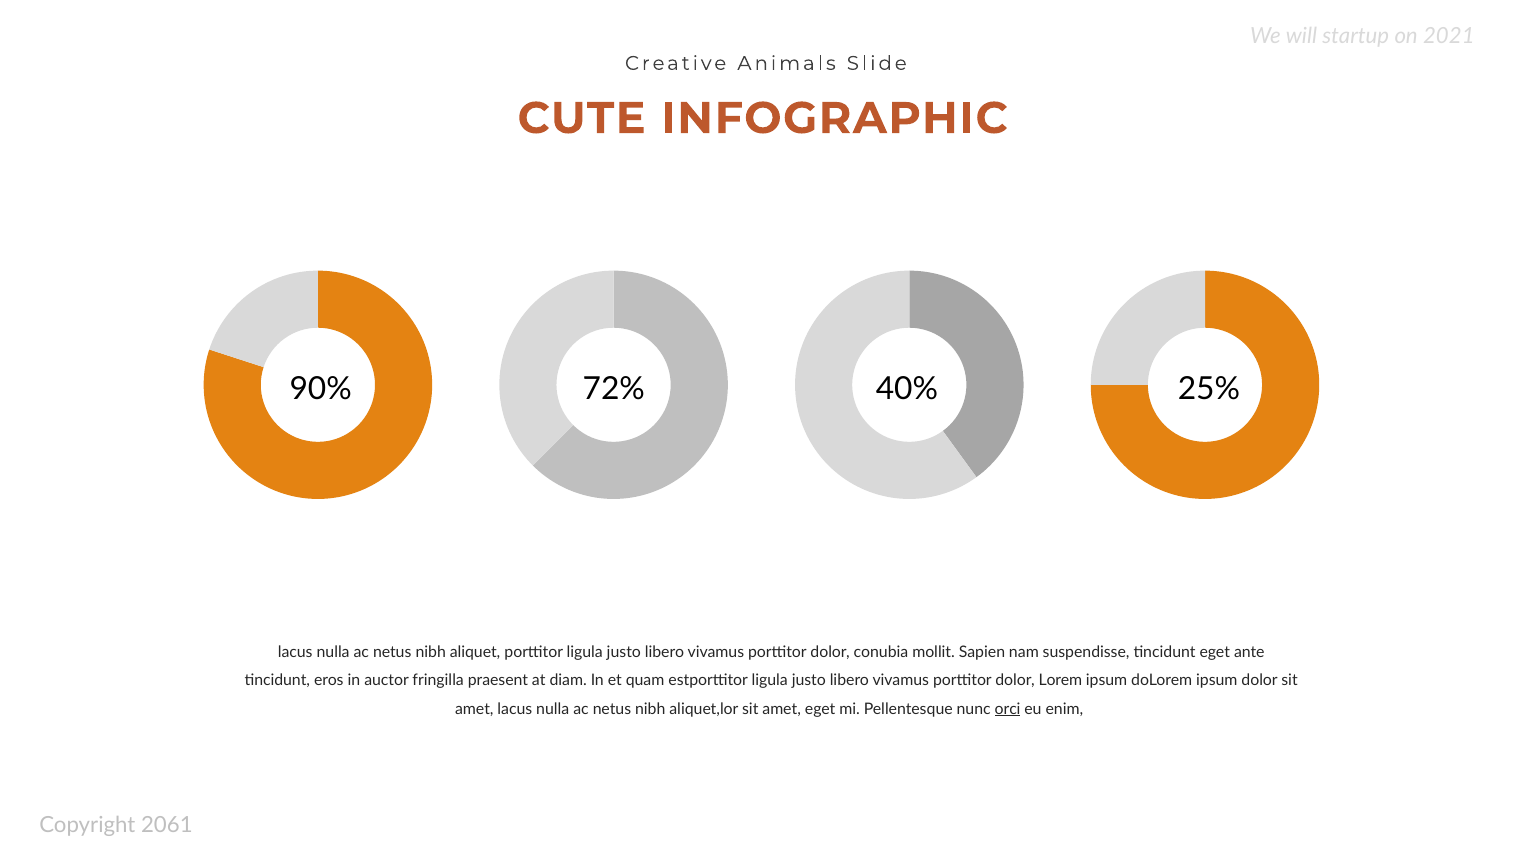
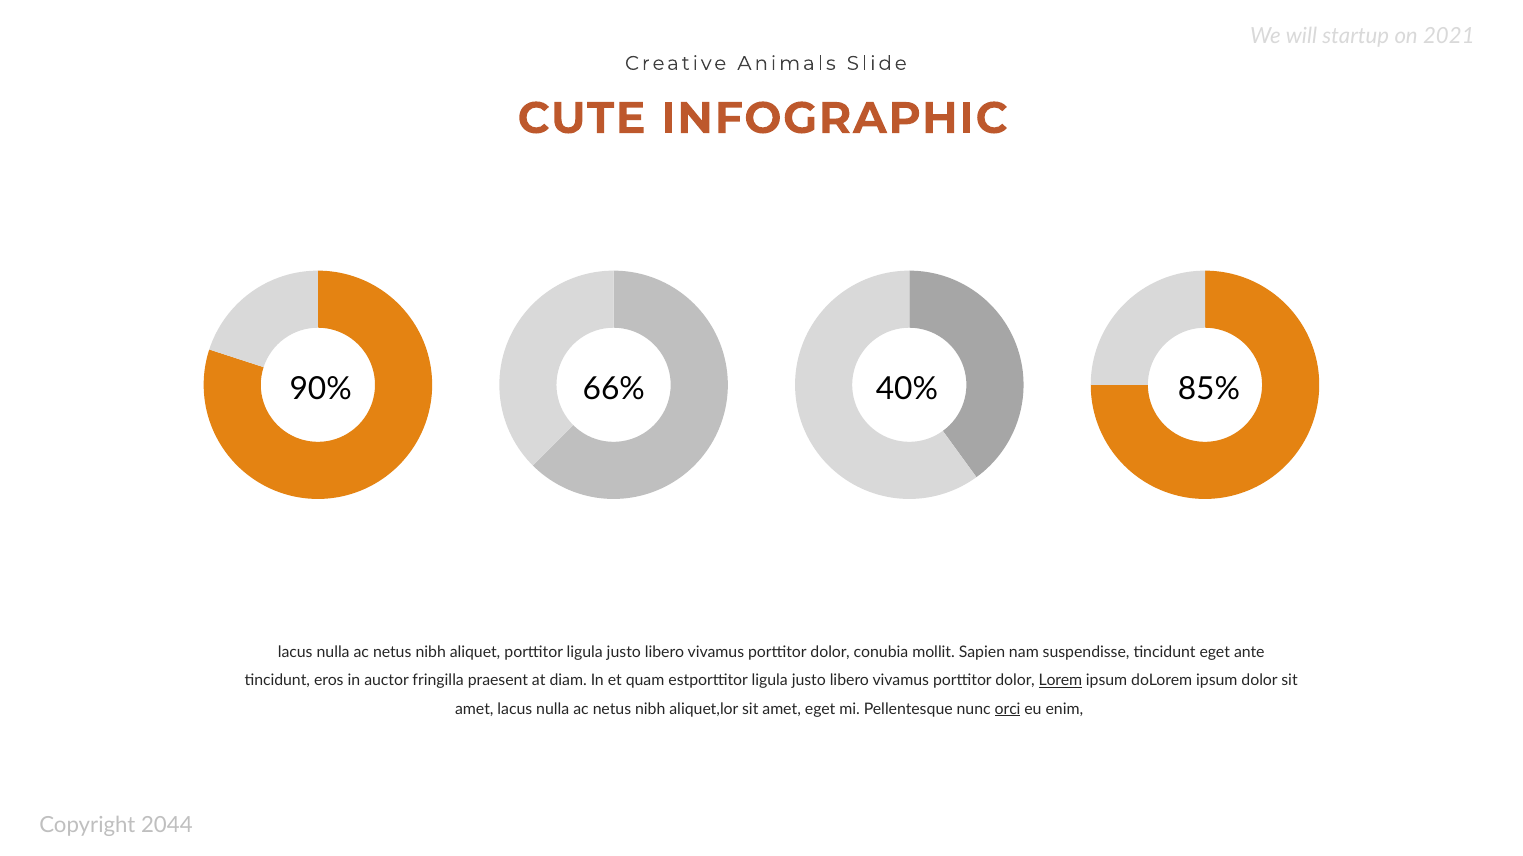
72%: 72% -> 66%
25%: 25% -> 85%
Lorem underline: none -> present
2061: 2061 -> 2044
